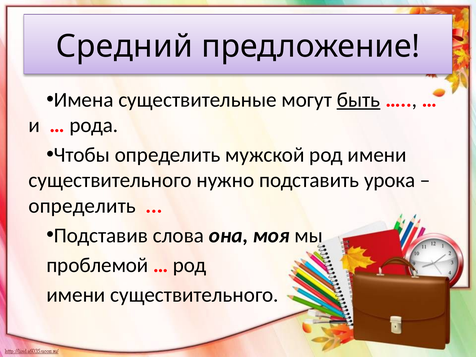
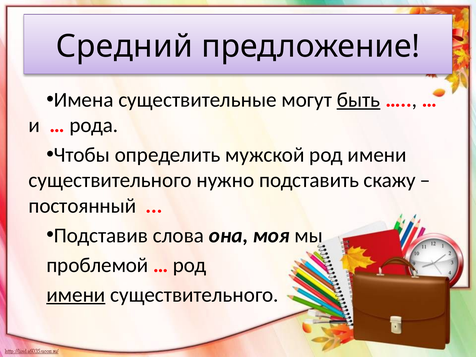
урока: урока -> скажу
определить at (82, 206): определить -> постоянный
имени at (76, 295) underline: none -> present
